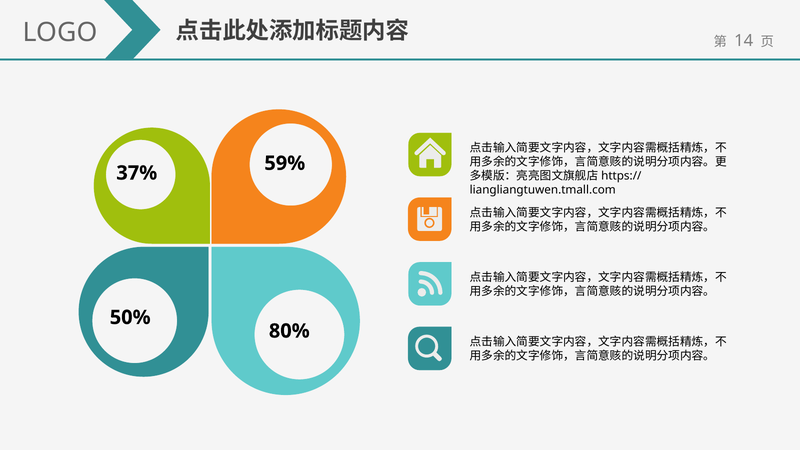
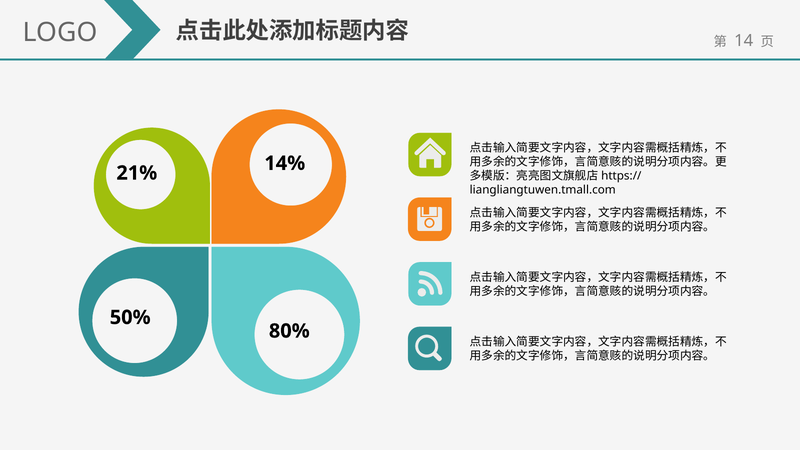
59%: 59% -> 14%
37%: 37% -> 21%
